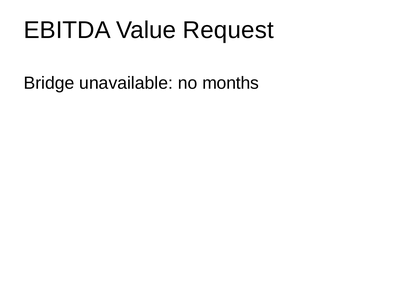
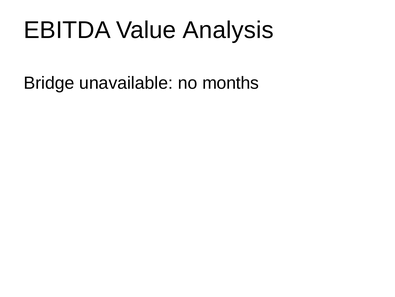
Request: Request -> Analysis
